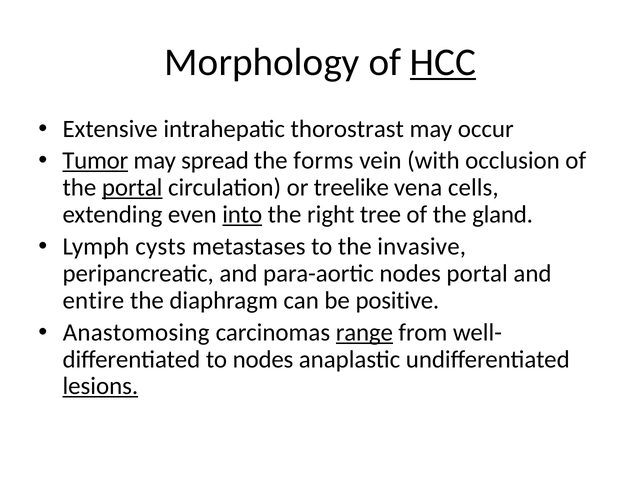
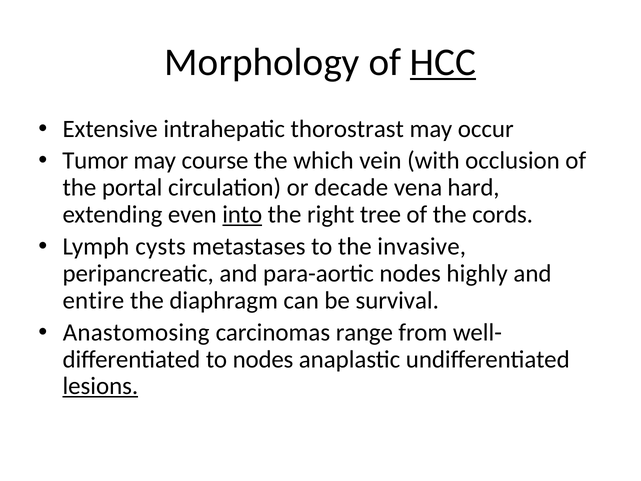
Tumor underline: present -> none
spread: spread -> course
forms: forms -> which
portal at (132, 188) underline: present -> none
treelike: treelike -> decade
cells: cells -> hard
gland: gland -> cords
nodes portal: portal -> highly
positive: positive -> survival
range underline: present -> none
